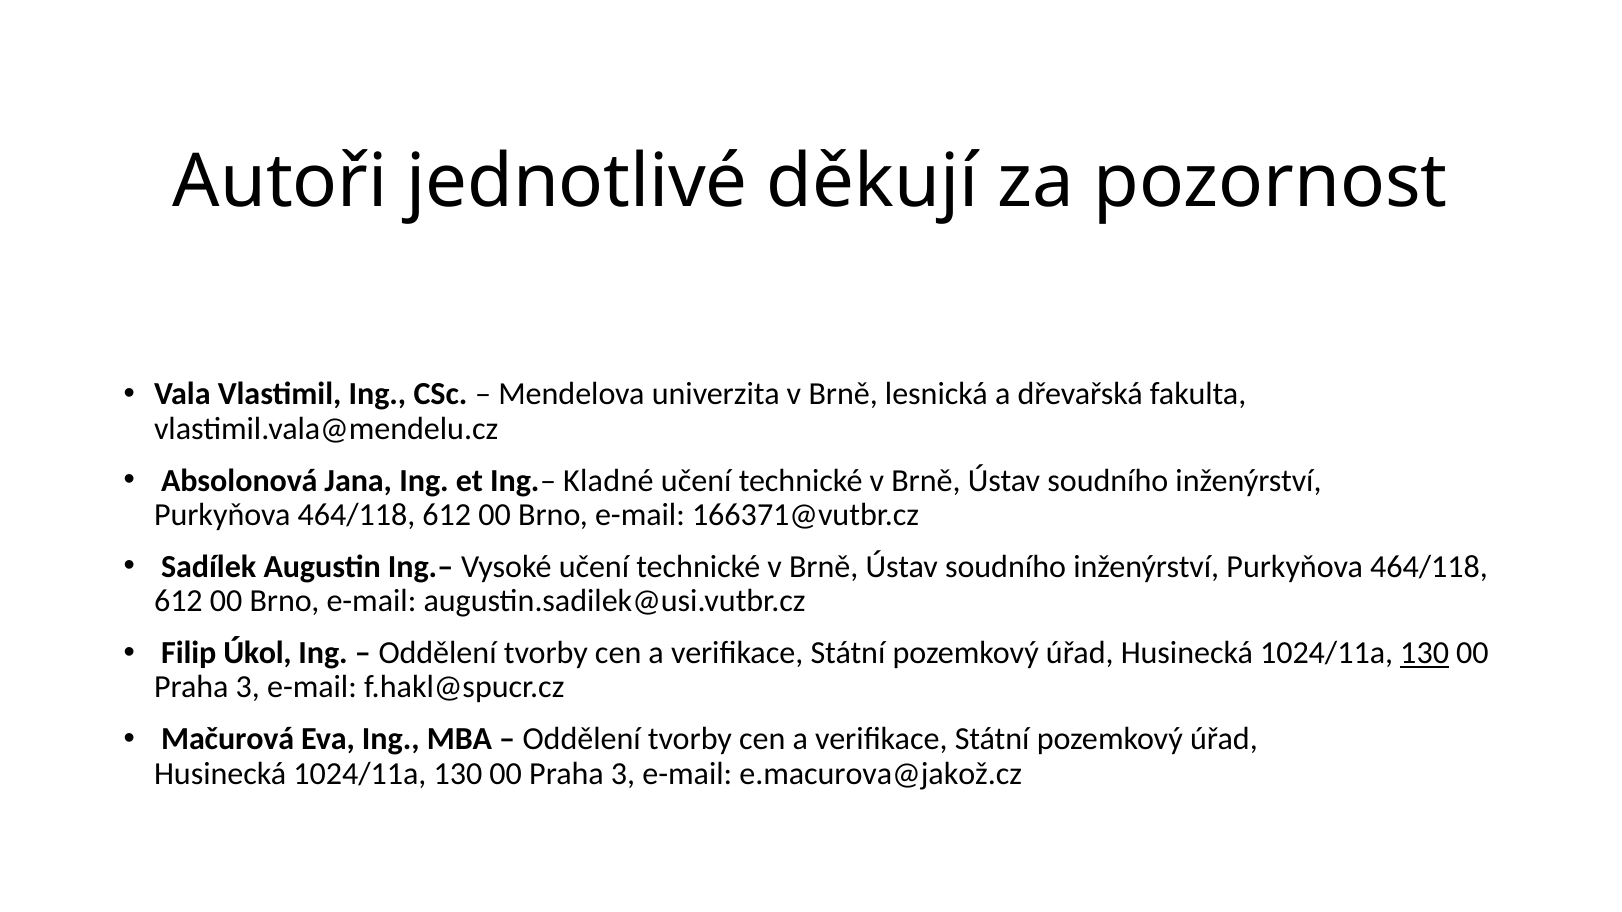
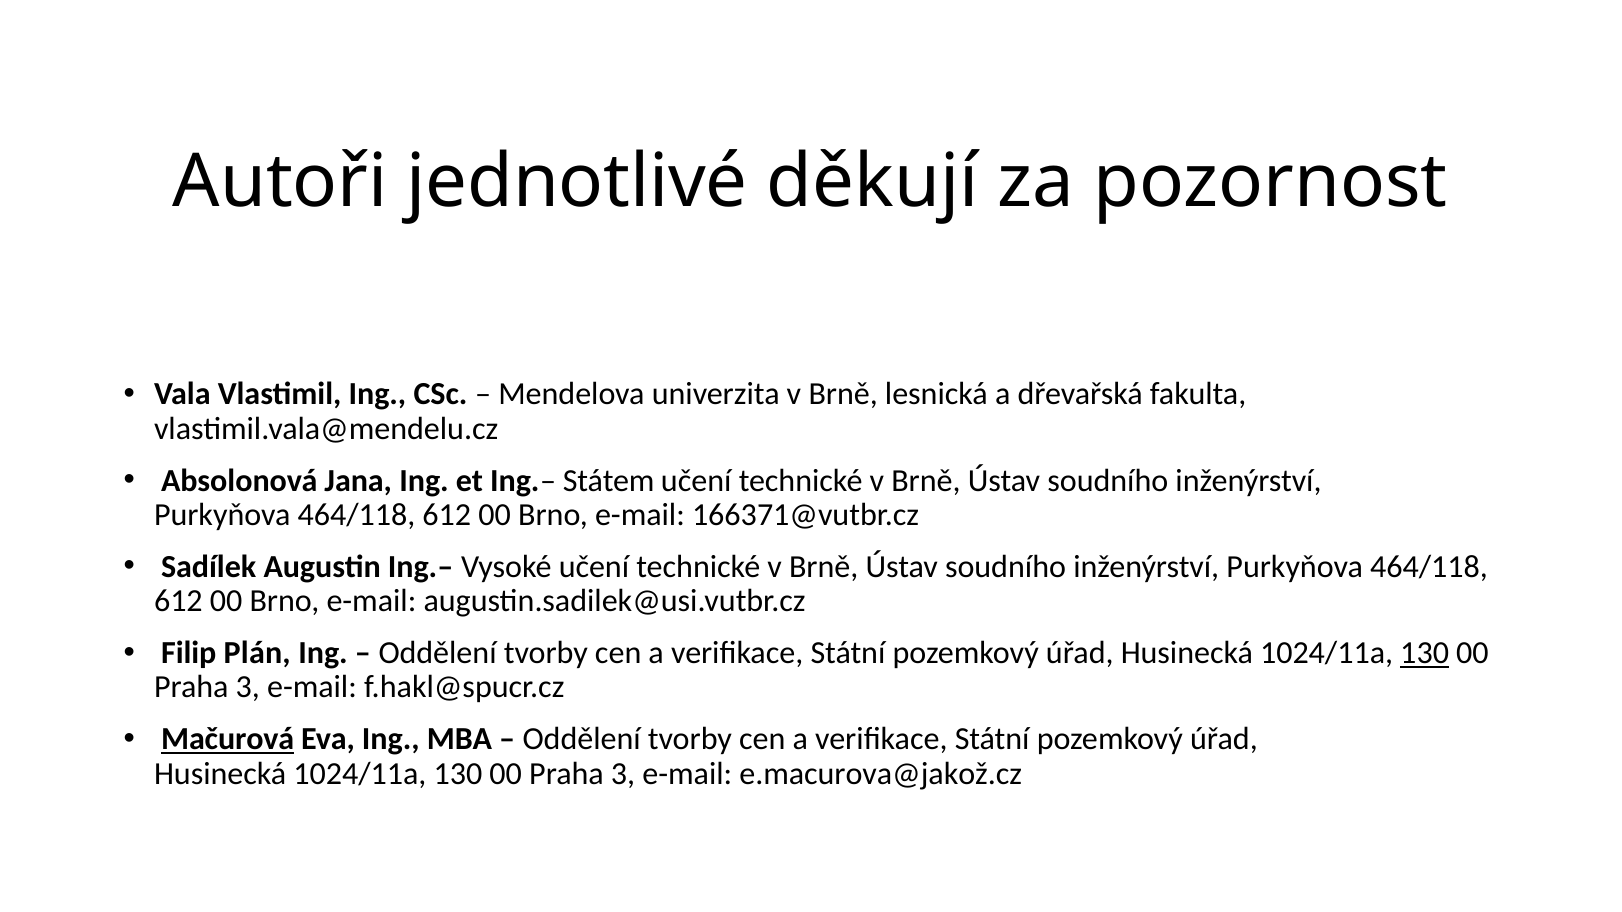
Kladné: Kladné -> Státem
Úkol: Úkol -> Plán
Mačurová underline: none -> present
